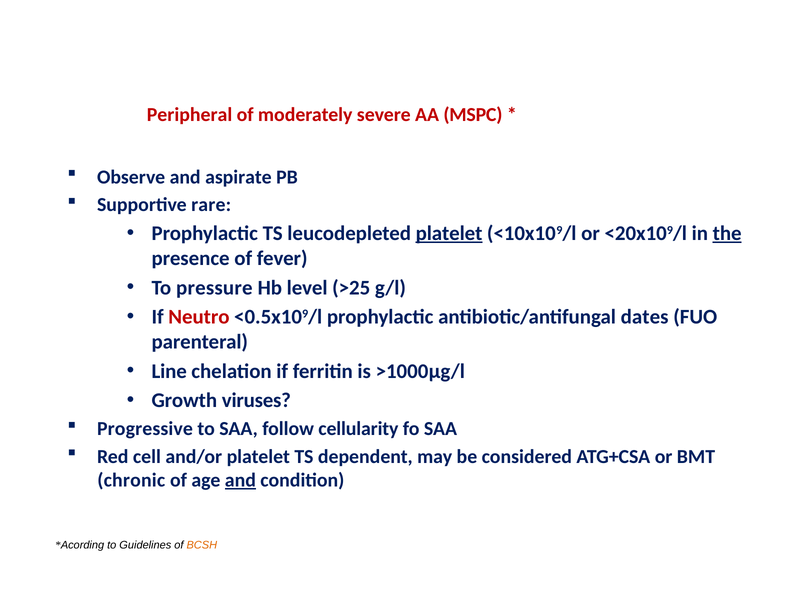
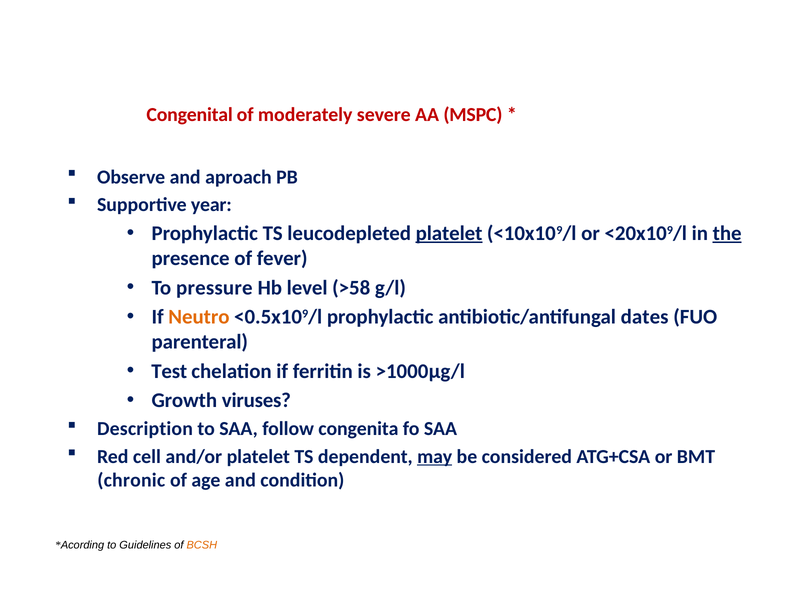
Peripheral: Peripheral -> Congenital
aspirate: aspirate -> aproach
rare: rare -> year
>25: >25 -> >58
Neutro colour: red -> orange
Line: Line -> Test
Progressive: Progressive -> Description
cellularity: cellularity -> congenita
may underline: none -> present
and at (240, 481) underline: present -> none
